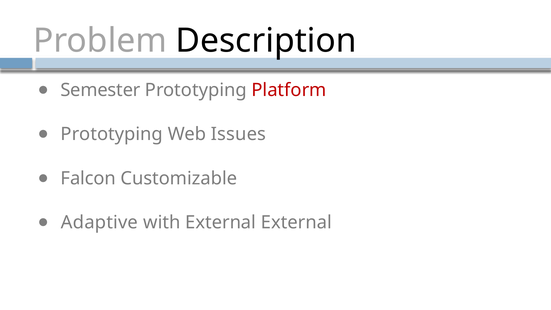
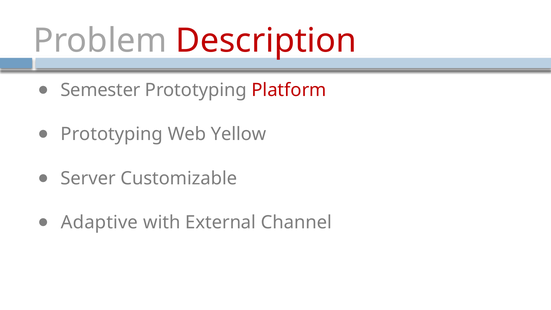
Description colour: black -> red
Issues: Issues -> Yellow
Falcon: Falcon -> Server
External External: External -> Channel
